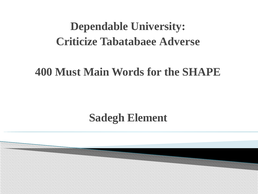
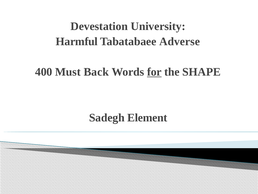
Dependable: Dependable -> Devestation
Criticize: Criticize -> Harmful
Main: Main -> Back
for underline: none -> present
